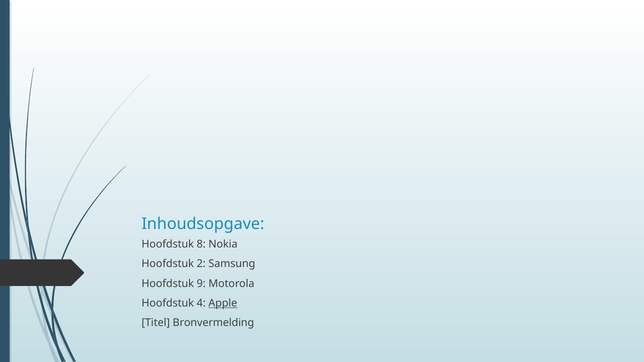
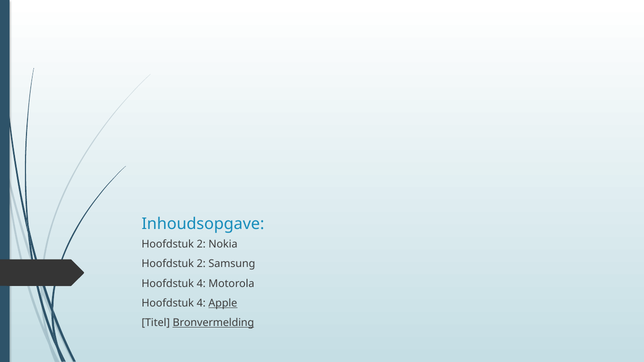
8 at (201, 245): 8 -> 2
9 at (201, 284): 9 -> 4
Bronvermelding underline: none -> present
